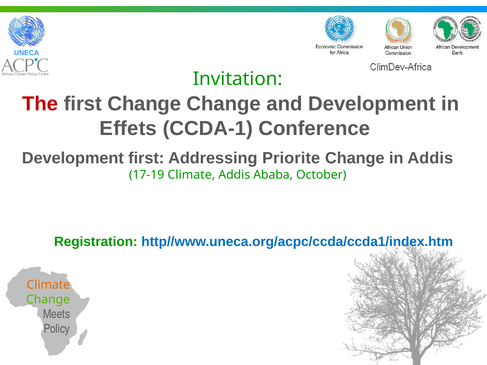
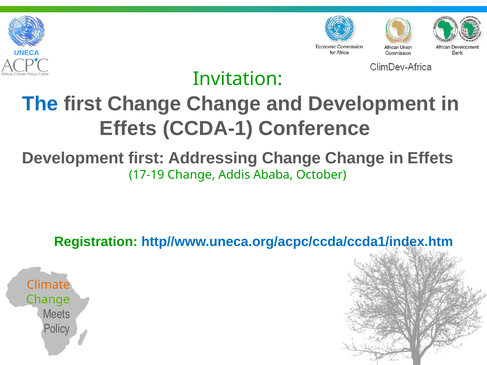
The colour: red -> blue
Addressing Priorite: Priorite -> Change
Change in Addis: Addis -> Effets
17-19 Climate: Climate -> Change
